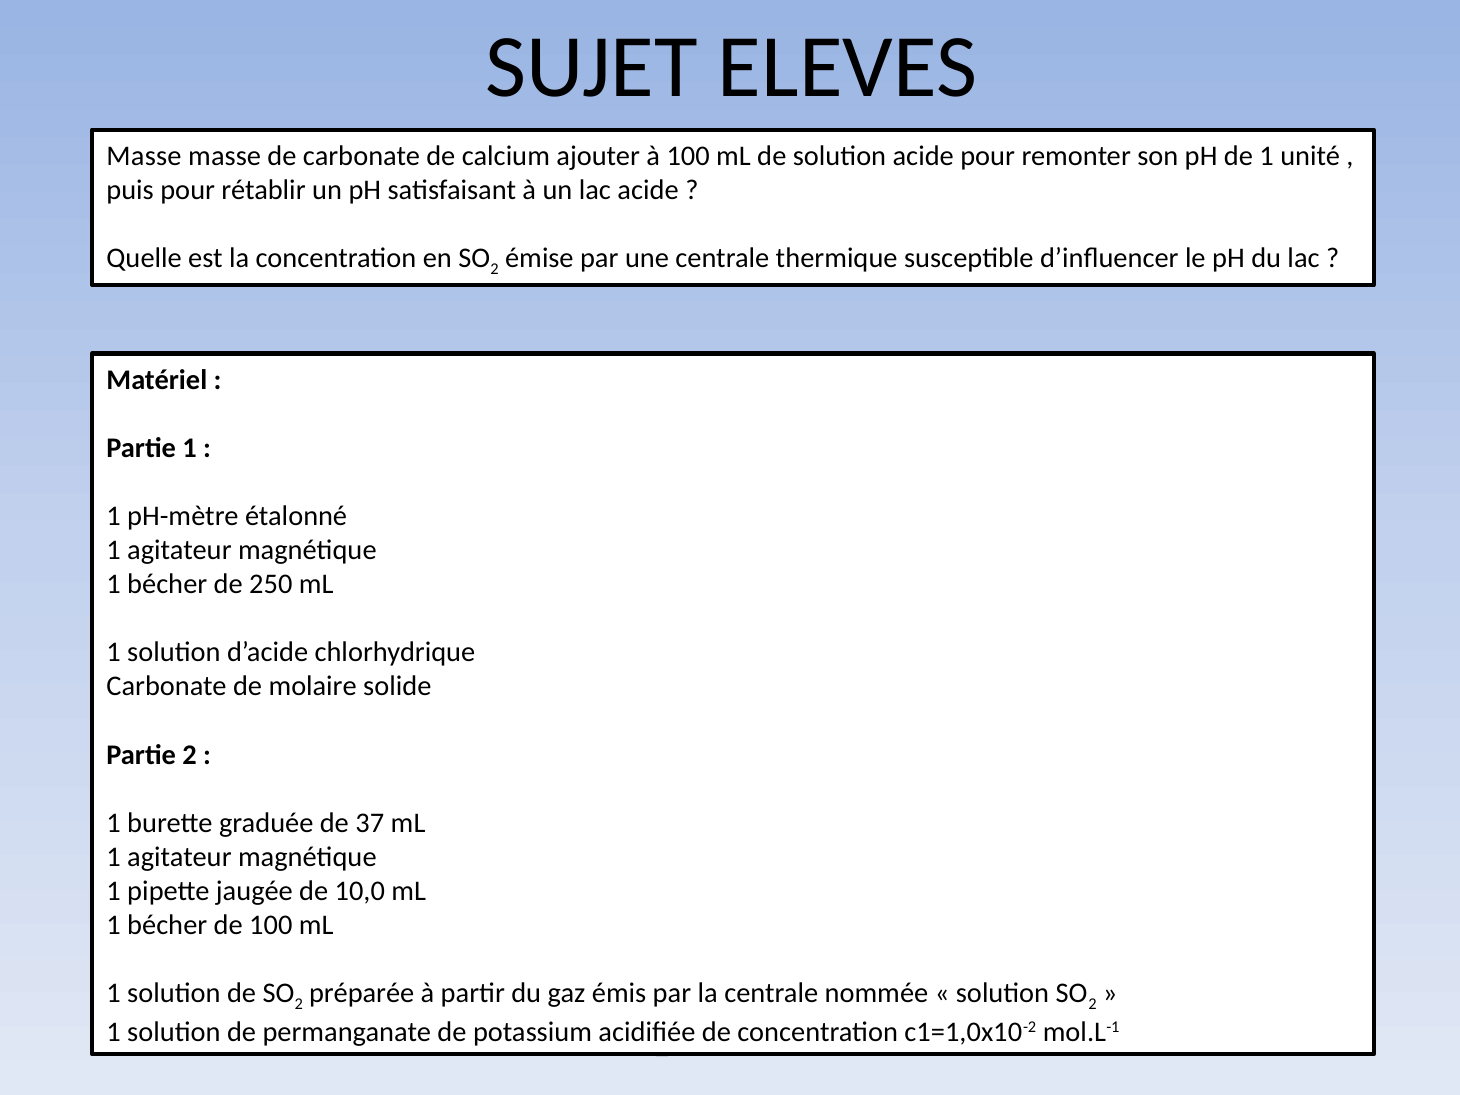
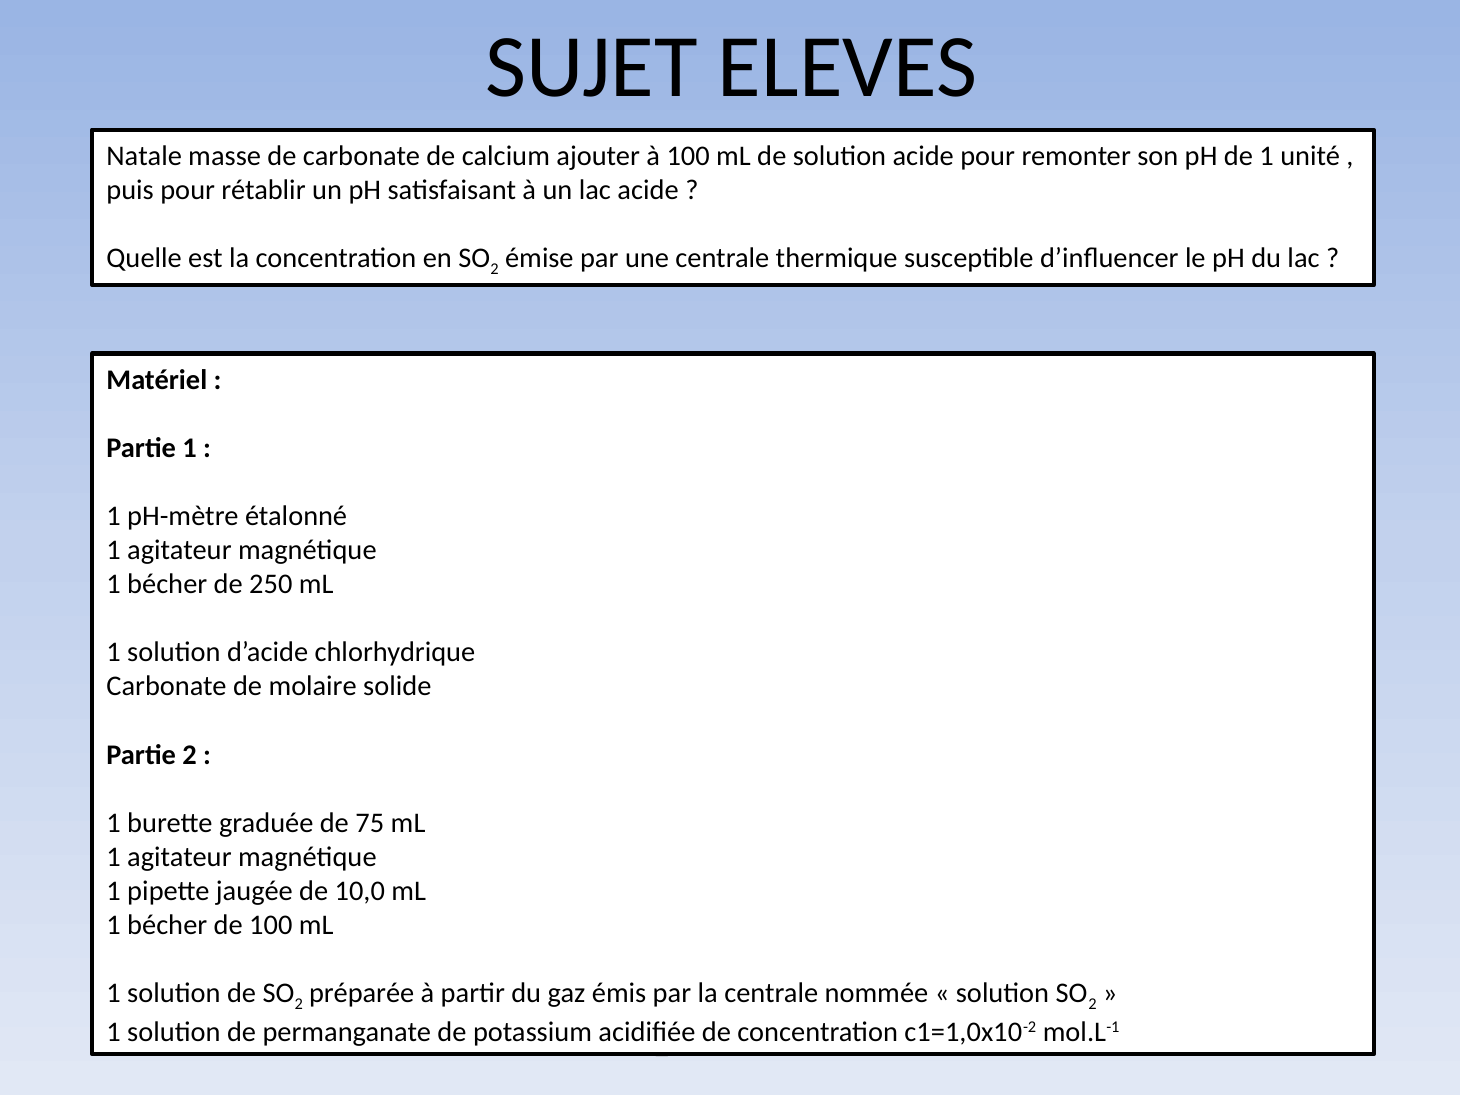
Masse at (144, 156): Masse -> Natale
37: 37 -> 75
